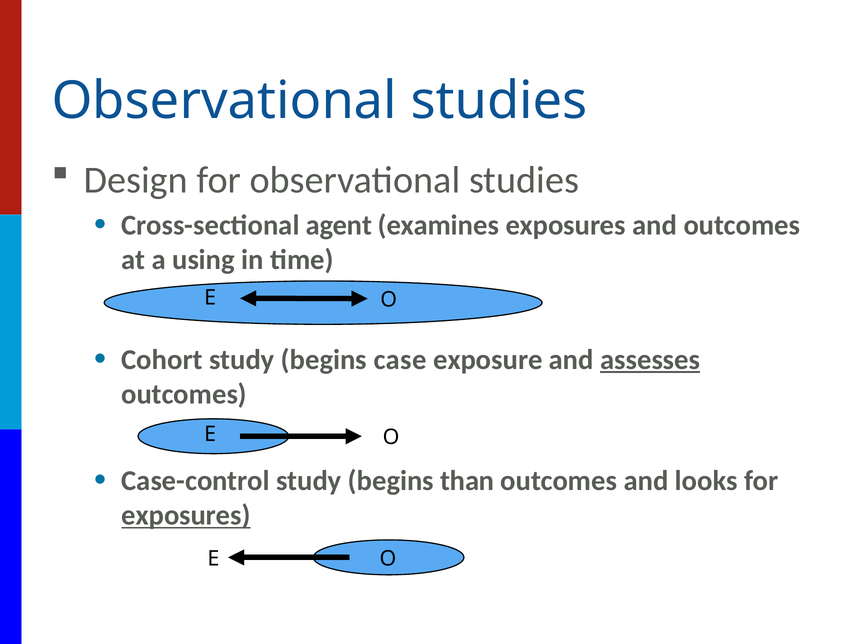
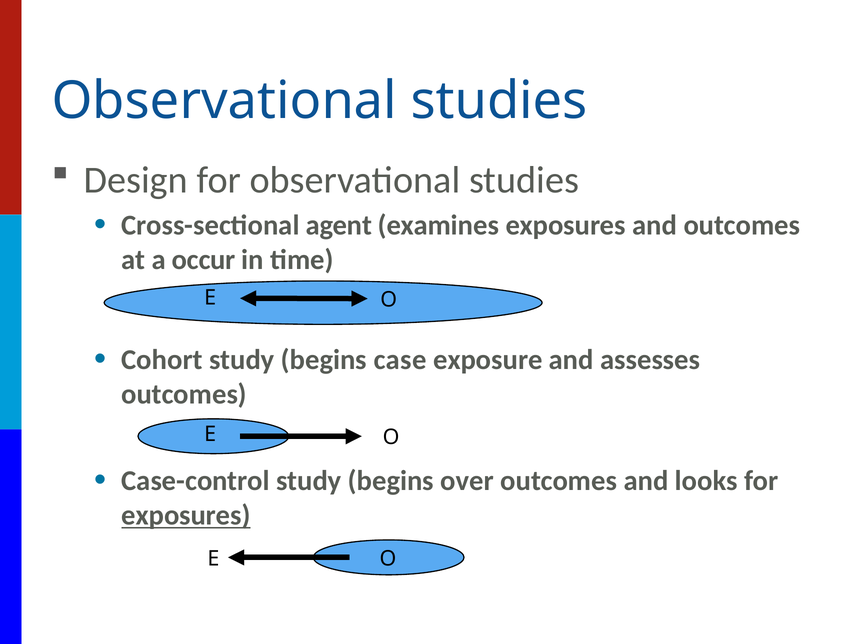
using: using -> occur
assesses underline: present -> none
than: than -> over
